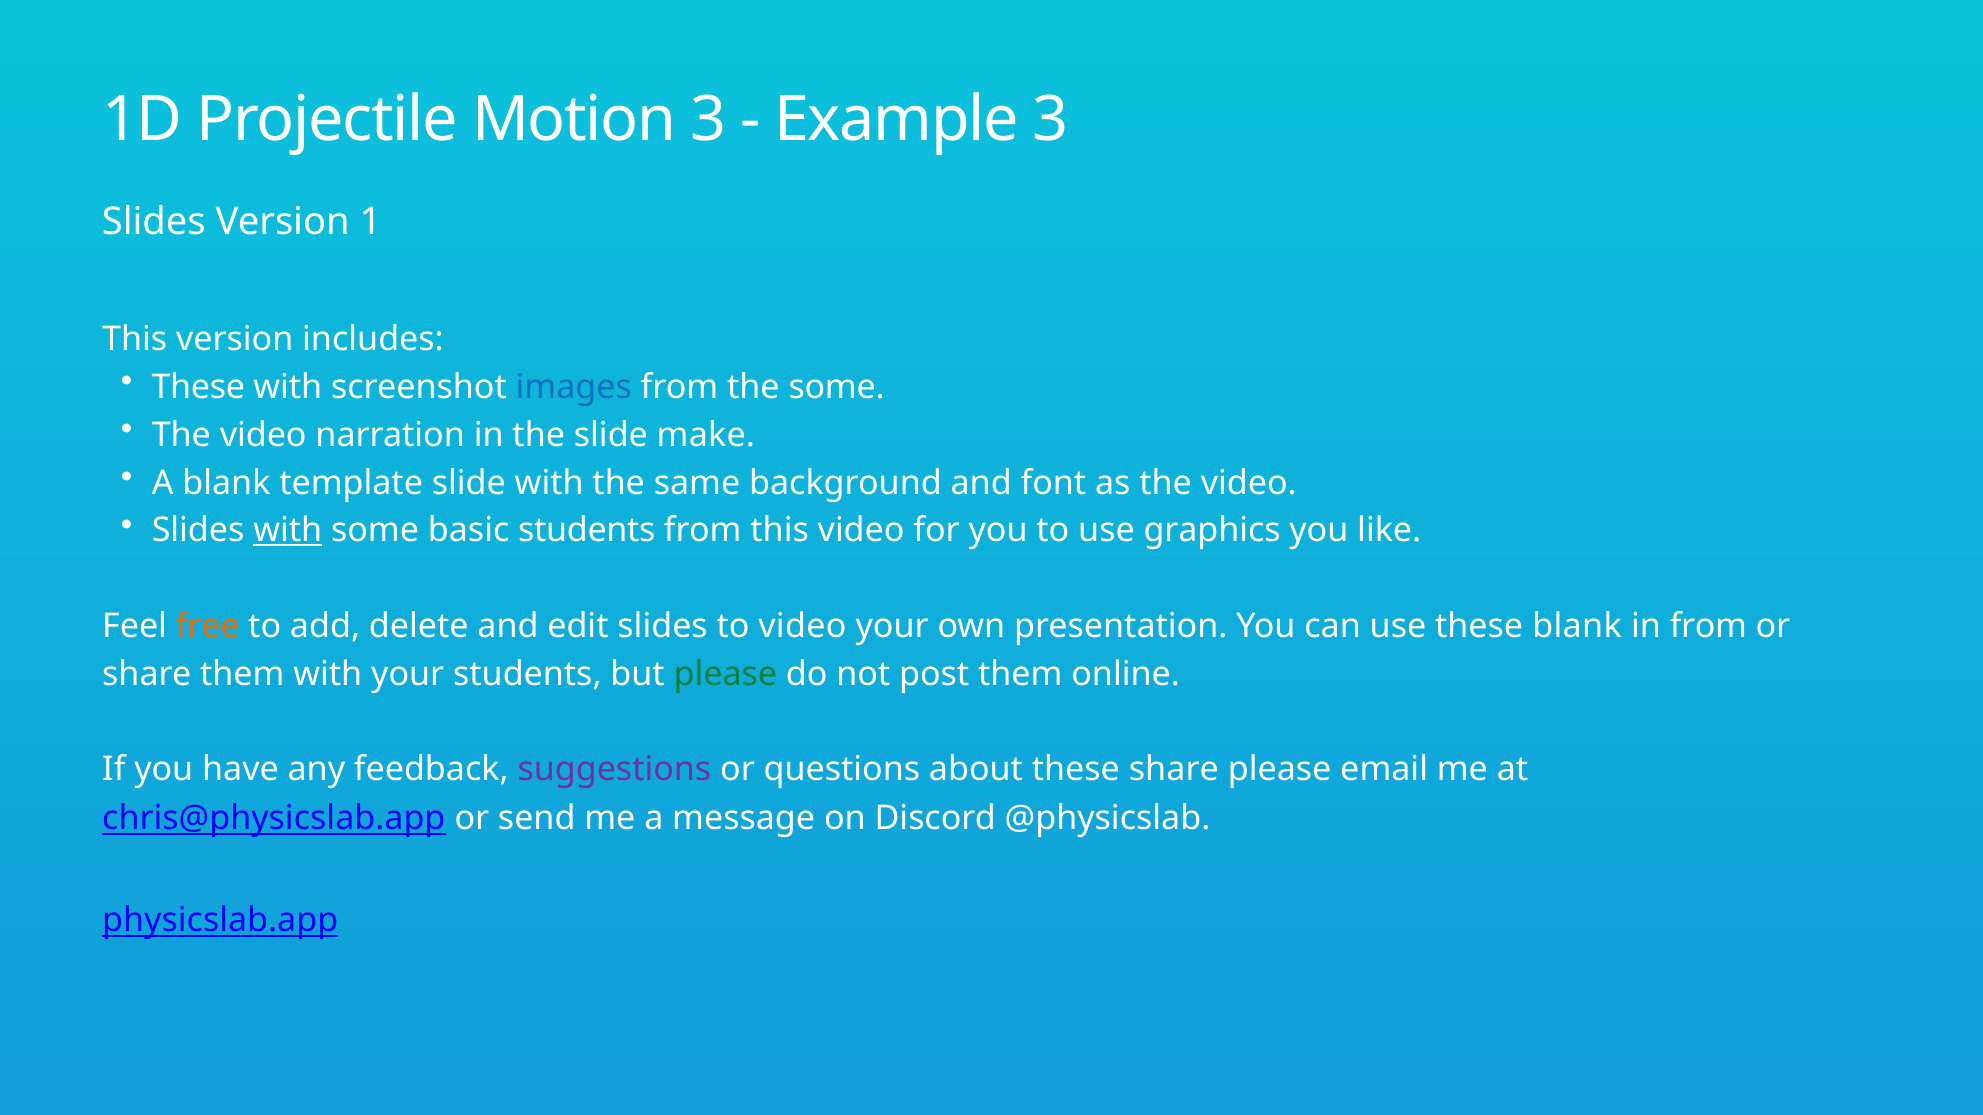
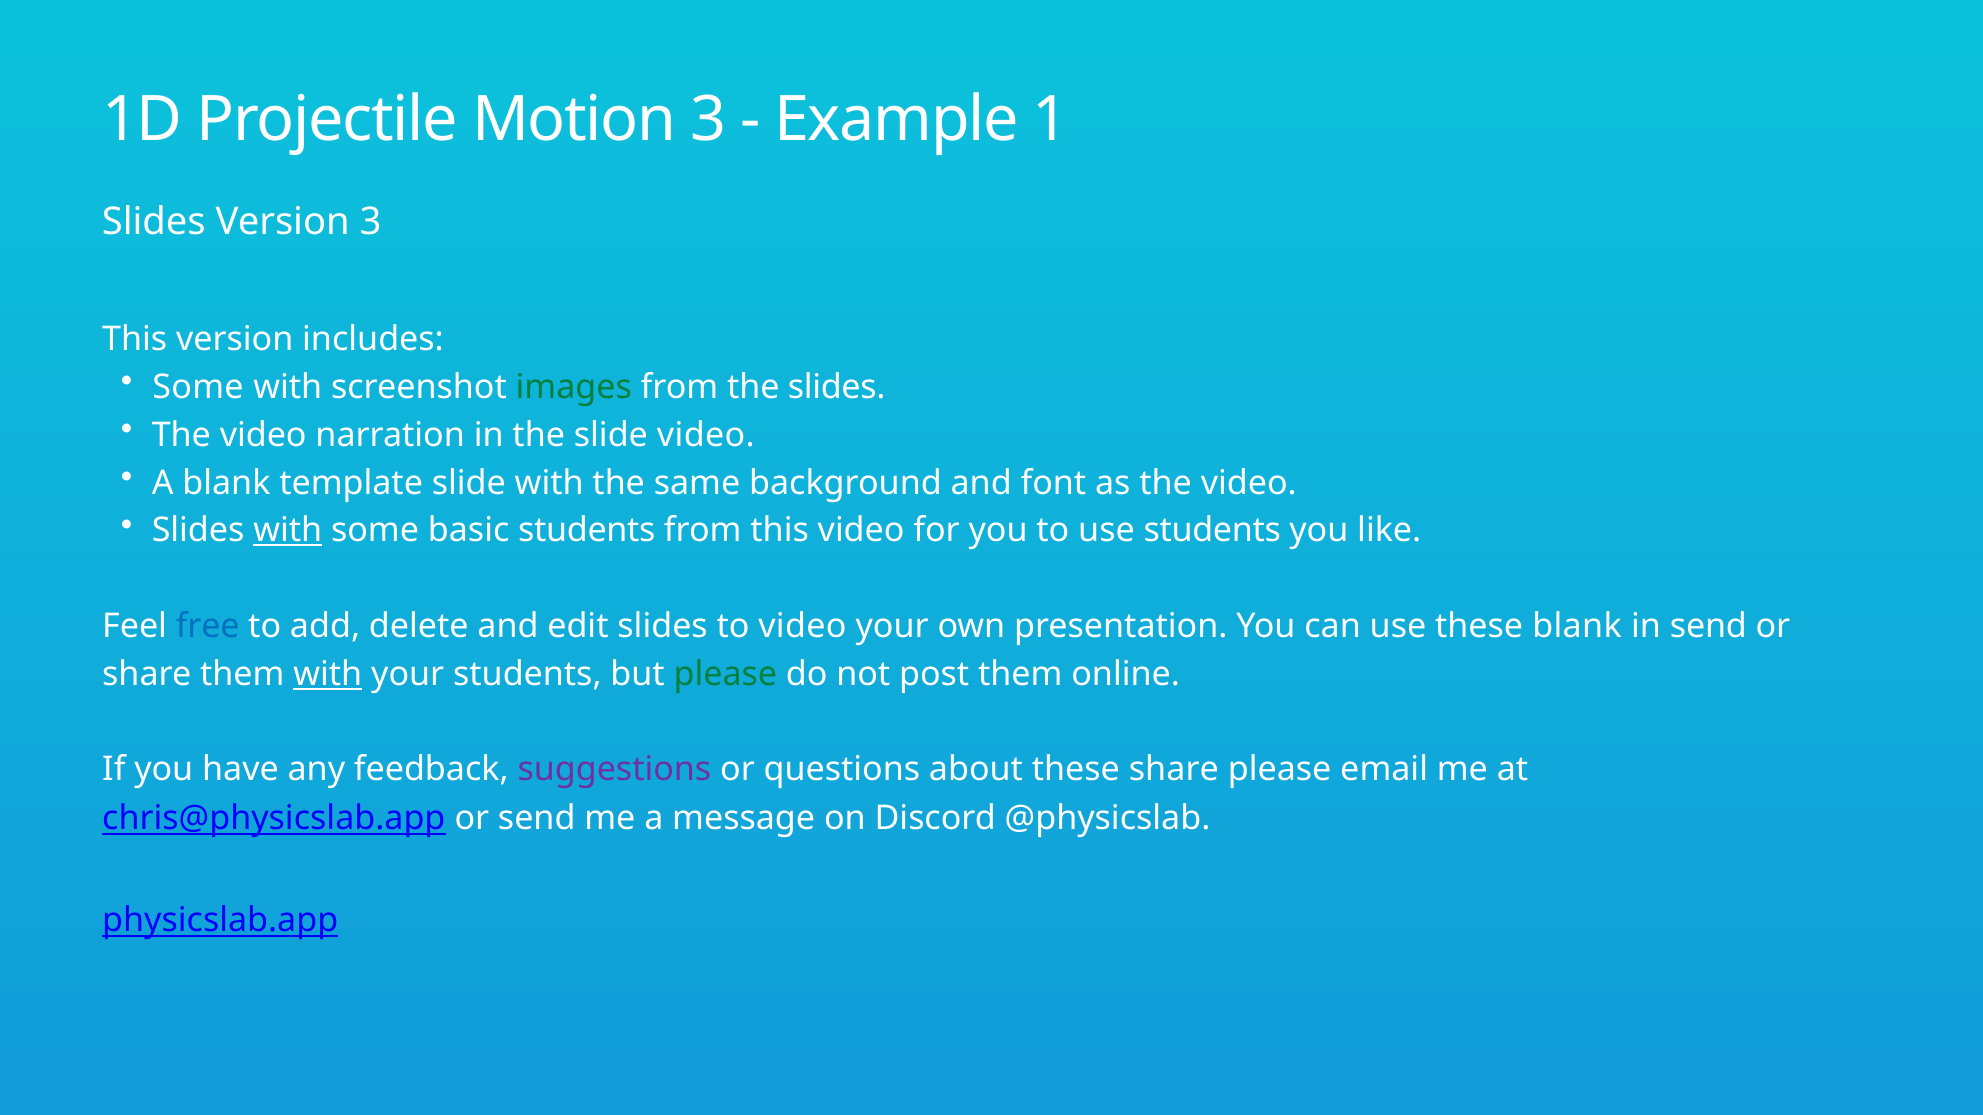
Example 3: 3 -> 1
Version 1: 1 -> 3
These at (198, 387): These -> Some
images colour: blue -> green
the some: some -> slides
slide make: make -> video
use graphics: graphics -> students
free colour: orange -> blue
in from: from -> send
with at (328, 674) underline: none -> present
